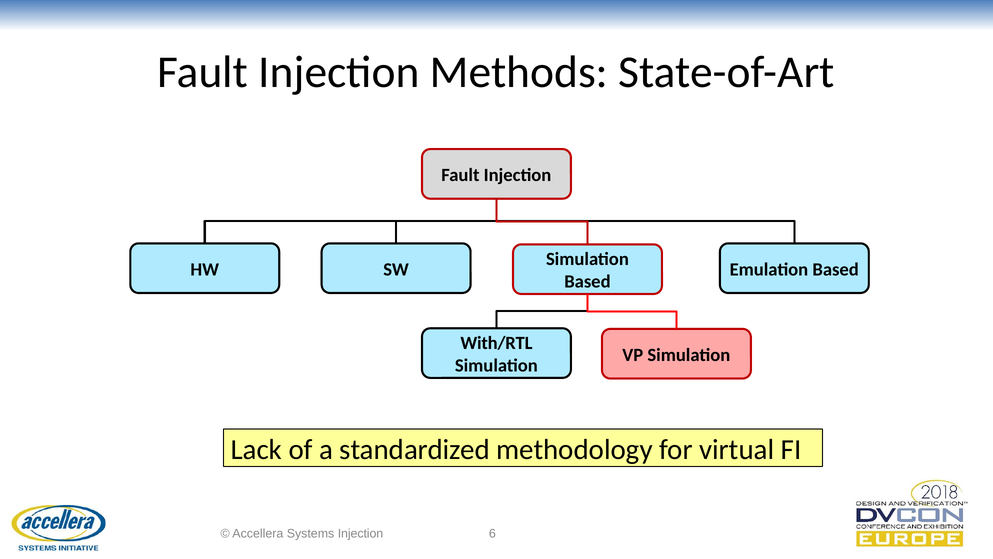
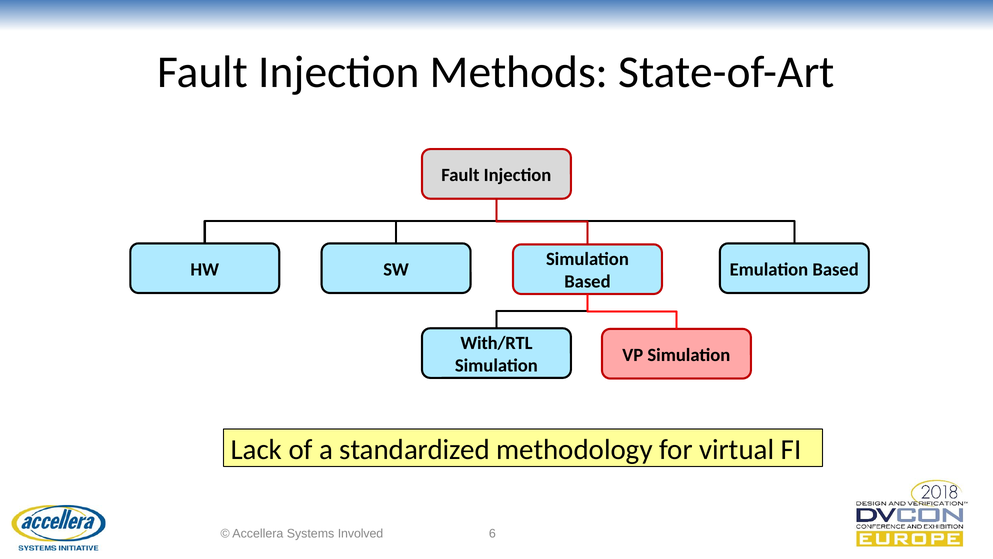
Systems Injection: Injection -> Involved
